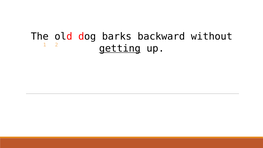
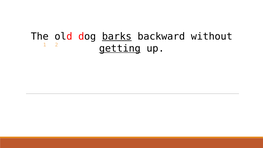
barks underline: none -> present
